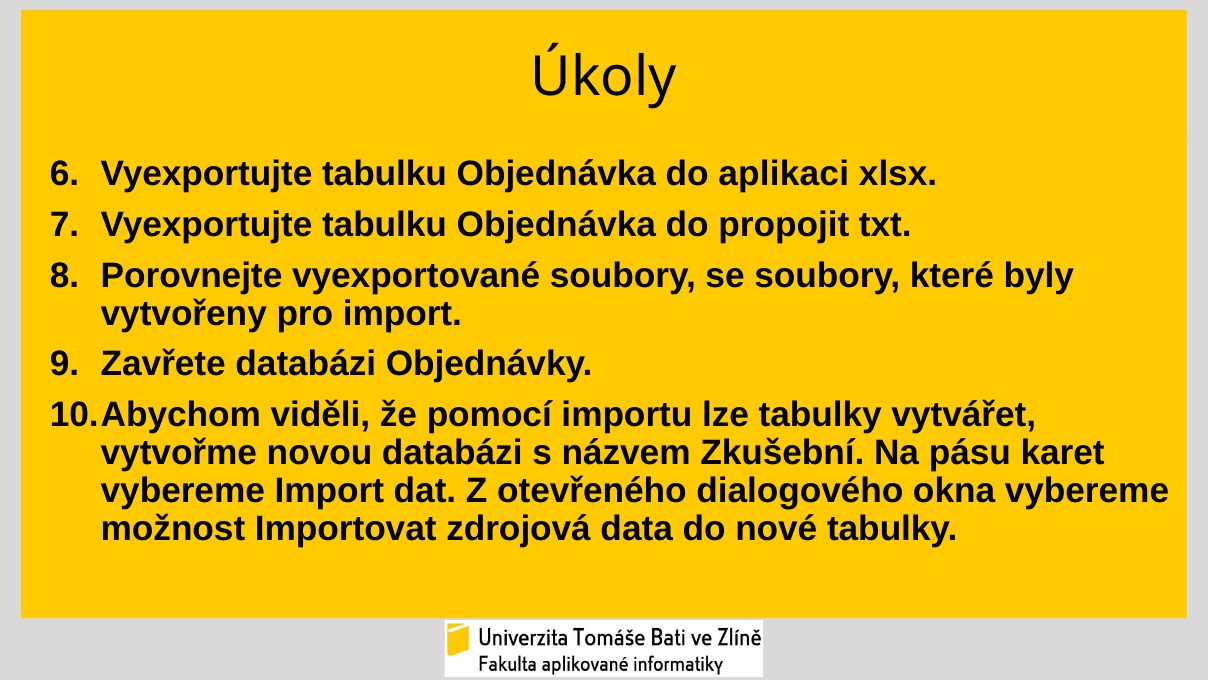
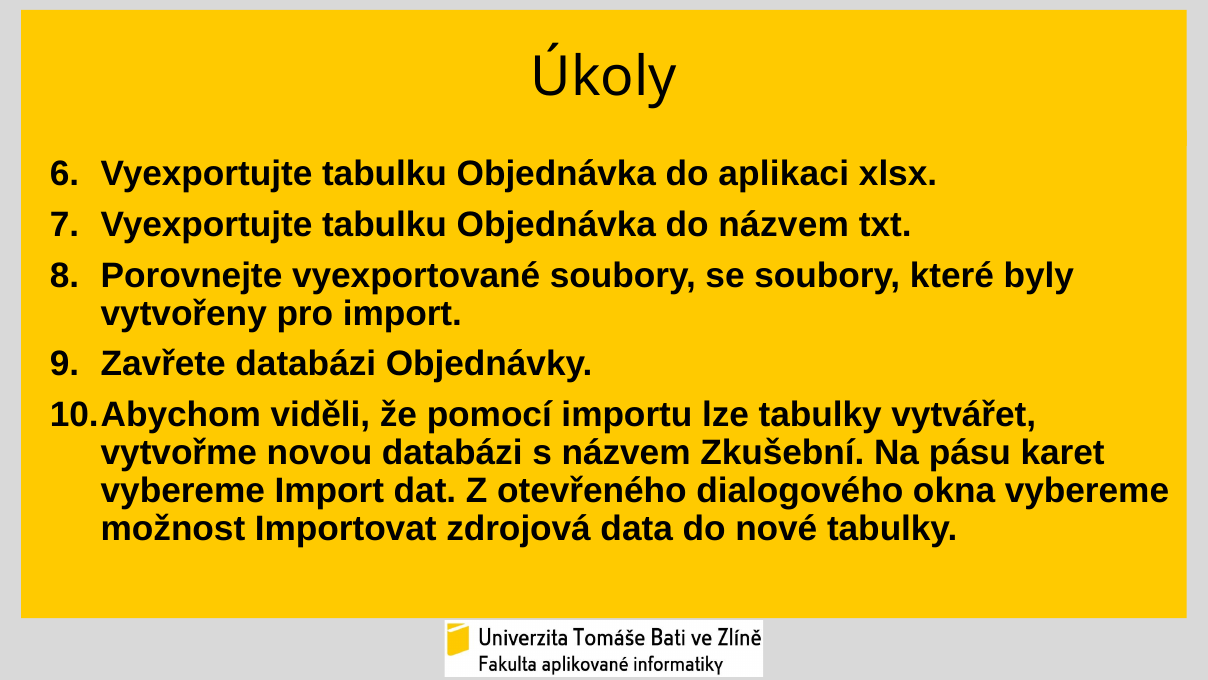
do propojit: propojit -> názvem
